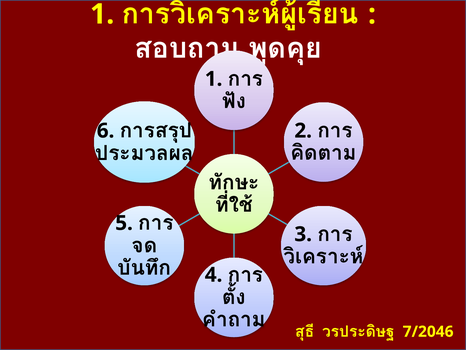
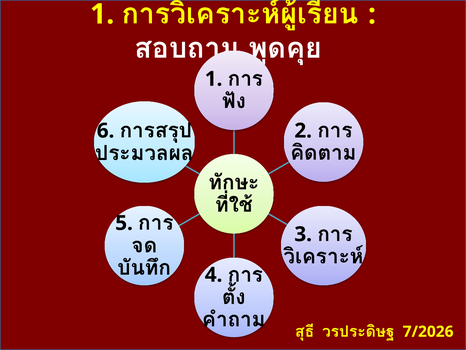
7/2046: 7/2046 -> 7/2026
